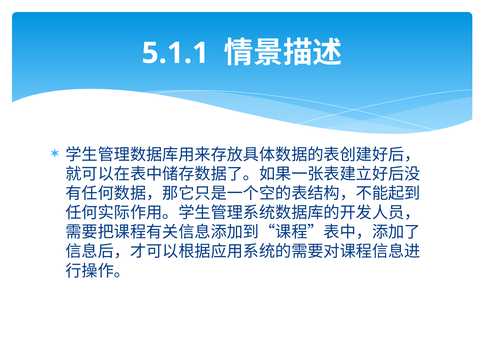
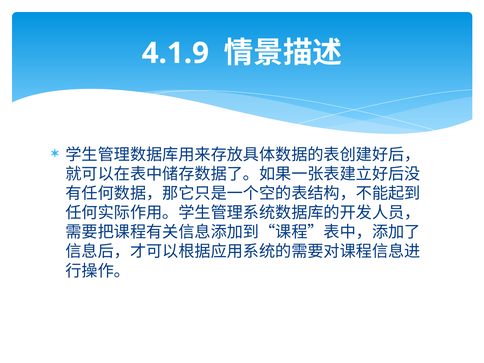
5.1.1: 5.1.1 -> 4.1.9
